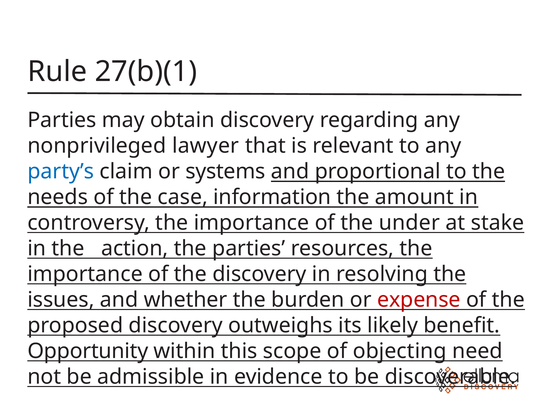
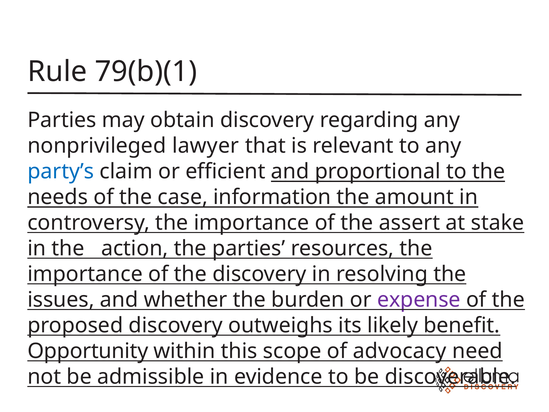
27(b)(1: 27(b)(1 -> 79(b)(1
systems: systems -> efficient
under: under -> assert
expense colour: red -> purple
objecting: objecting -> advocacy
